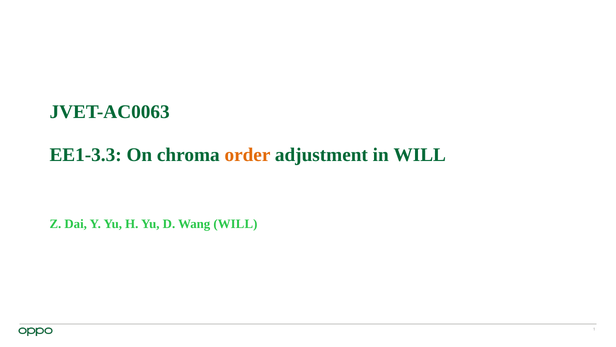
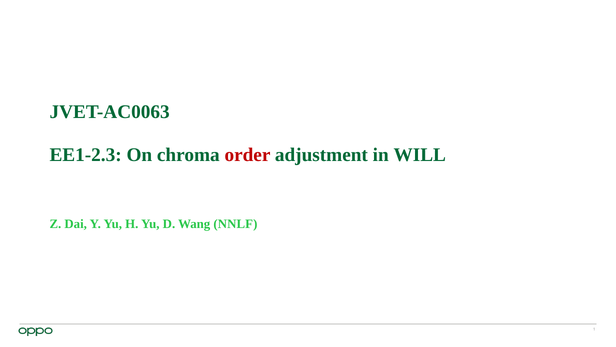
EE1-3.3: EE1-3.3 -> EE1-2.3
order colour: orange -> red
Wang WILL: WILL -> NNLF
